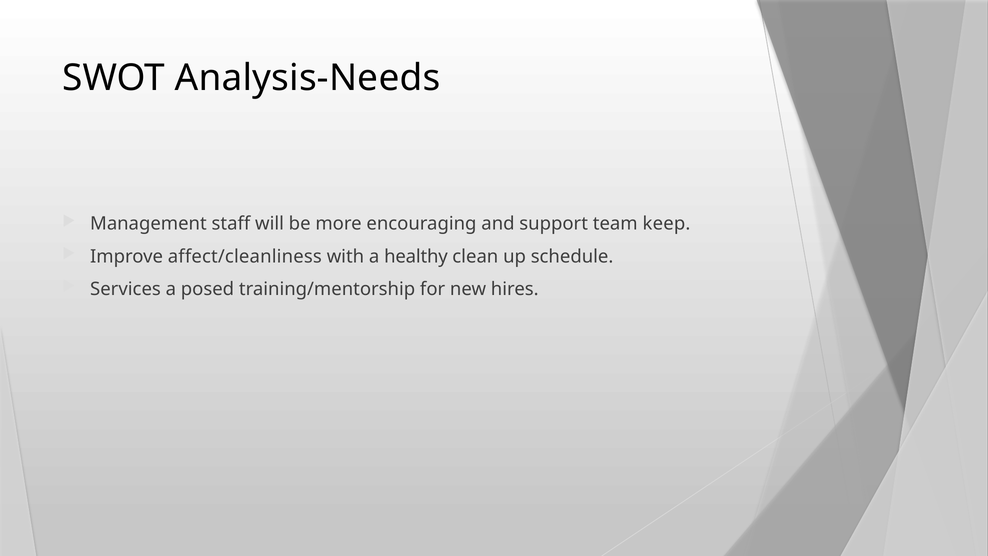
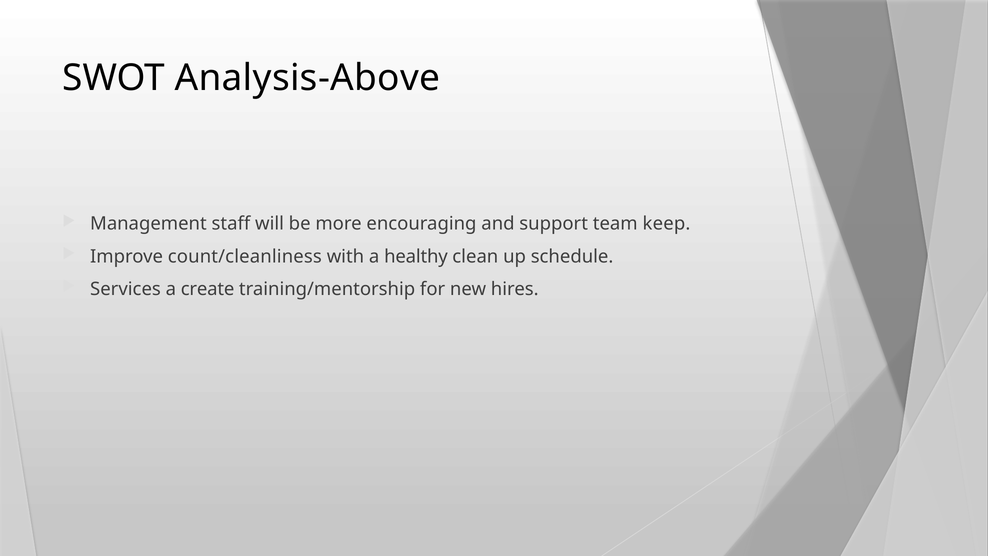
Analysis-Needs: Analysis-Needs -> Analysis-Above
affect/cleanliness: affect/cleanliness -> count/cleanliness
posed: posed -> create
